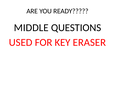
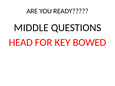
USED: USED -> HEAD
ERASER: ERASER -> BOWED
